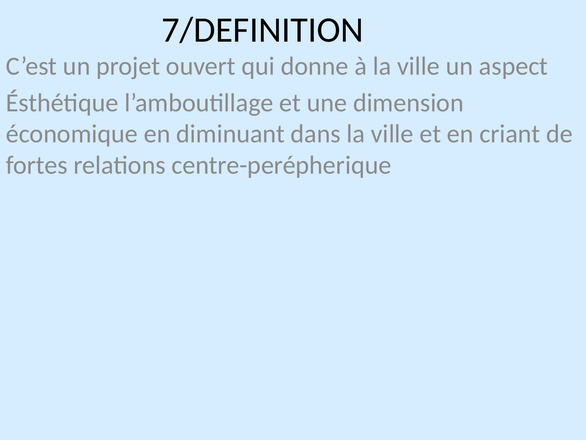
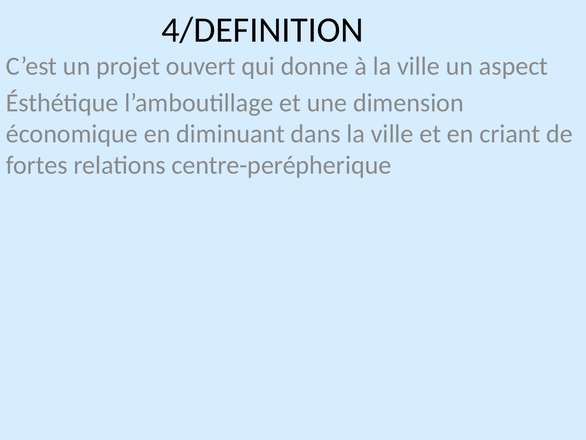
7/DEFINITION: 7/DEFINITION -> 4/DEFINITION
